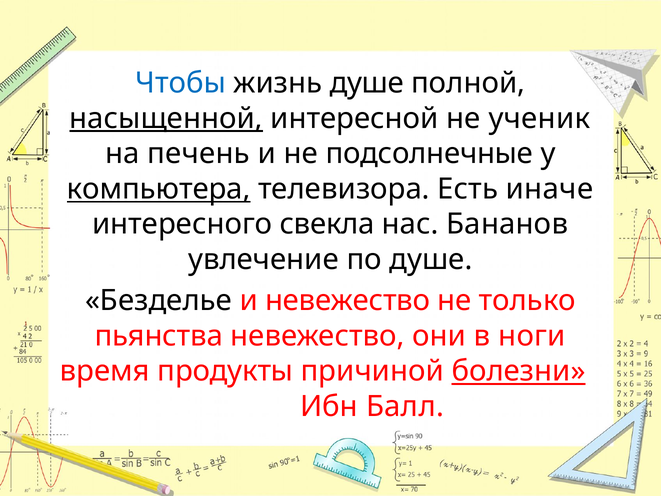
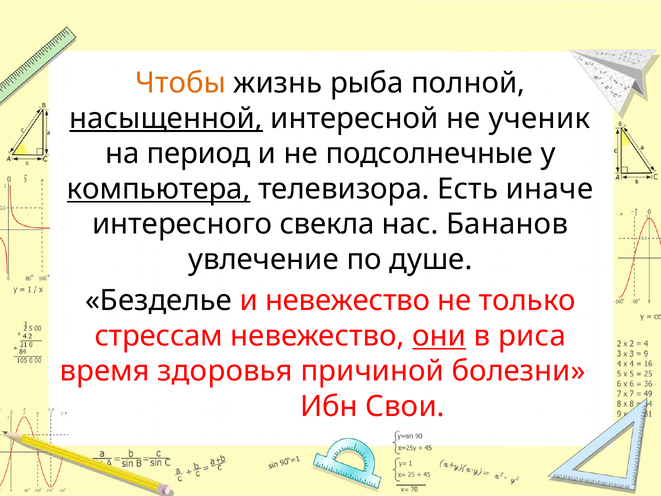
Чтобы colour: blue -> orange
жизнь душе: душе -> рыба
печень: печень -> период
пьянства: пьянства -> стрессам
они underline: none -> present
ноги: ноги -> риса
продукты: продукты -> здоровья
болезни underline: present -> none
Балл: Балл -> Свои
